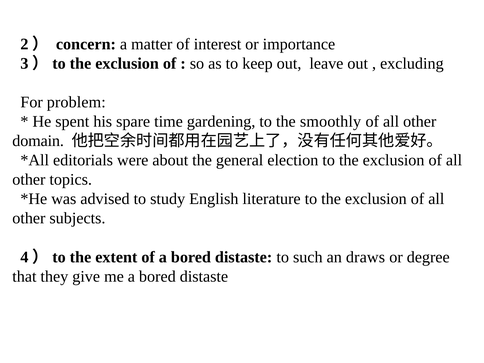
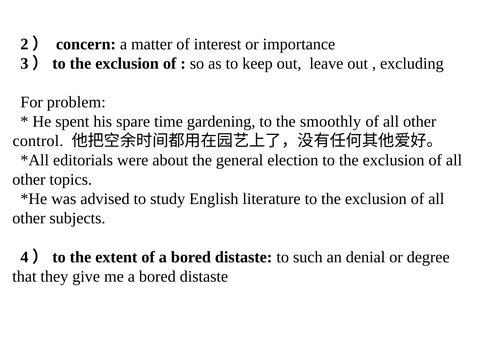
domain: domain -> control
draws: draws -> denial
